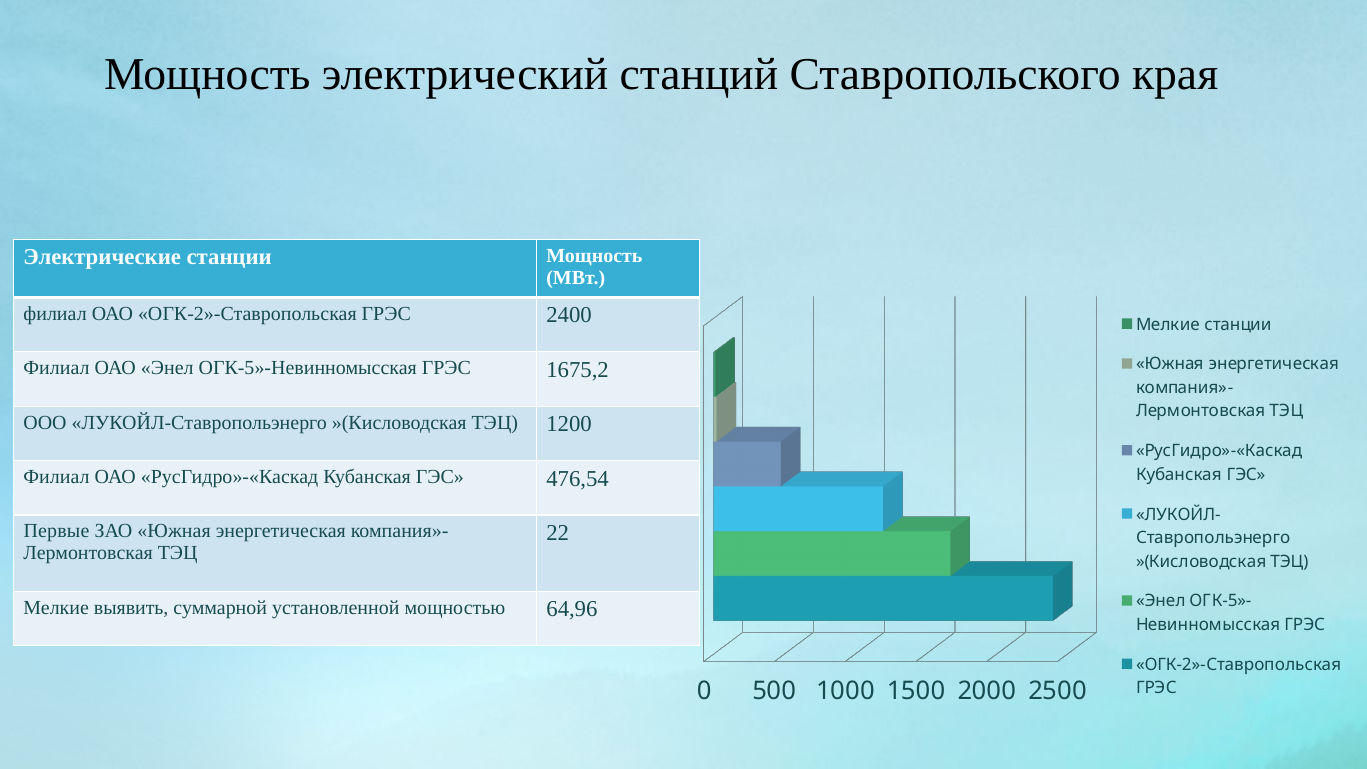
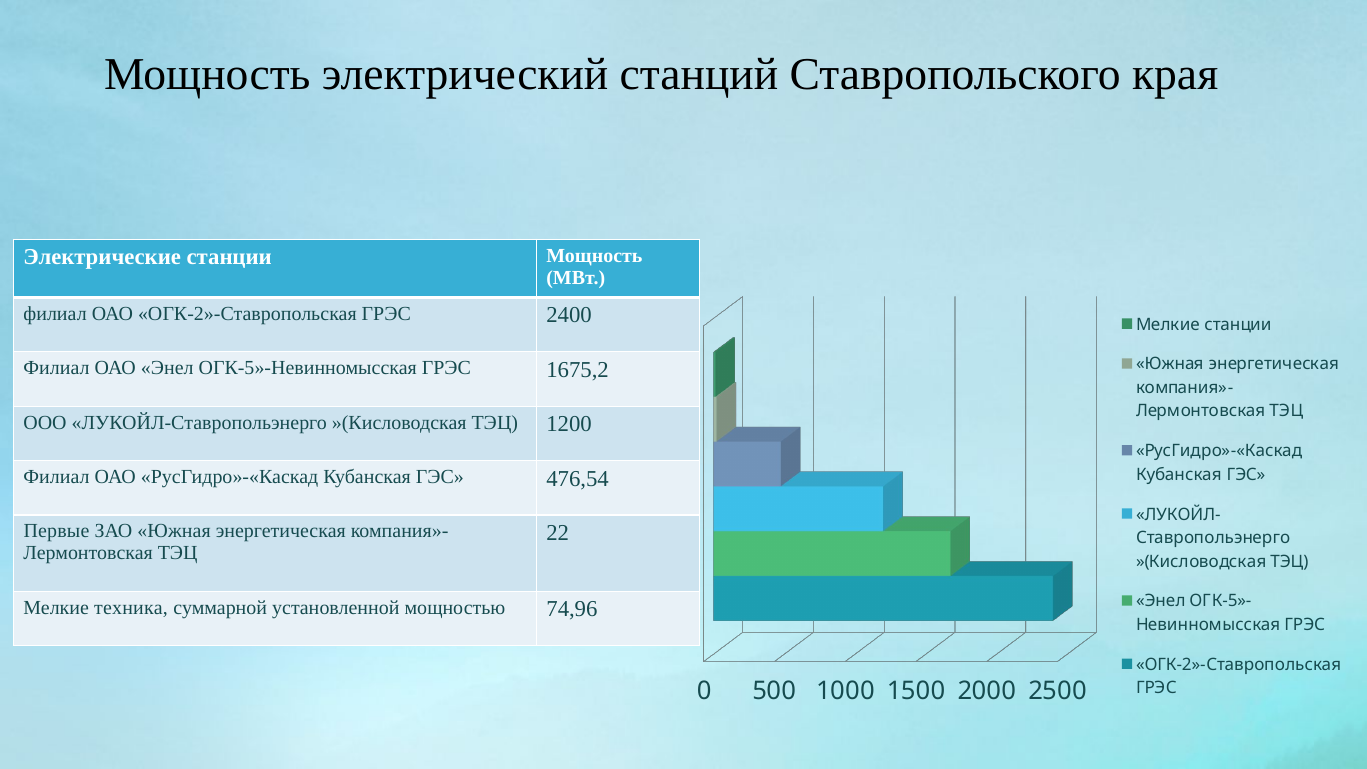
выявить: выявить -> техника
64,96: 64,96 -> 74,96
